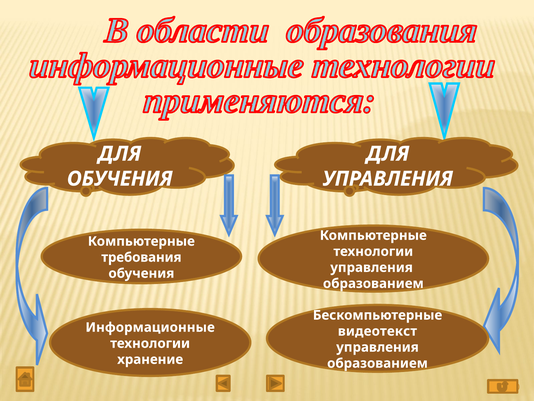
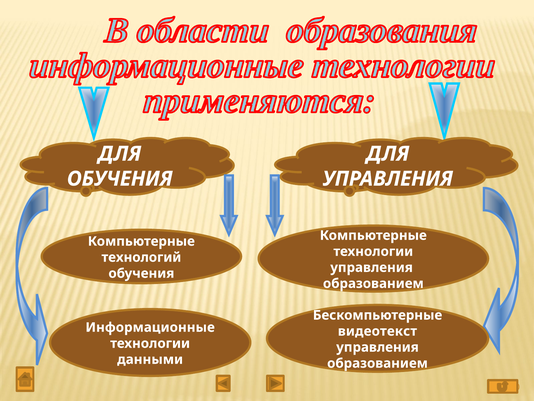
требования: требования -> технологий
хранение: хранение -> данными
